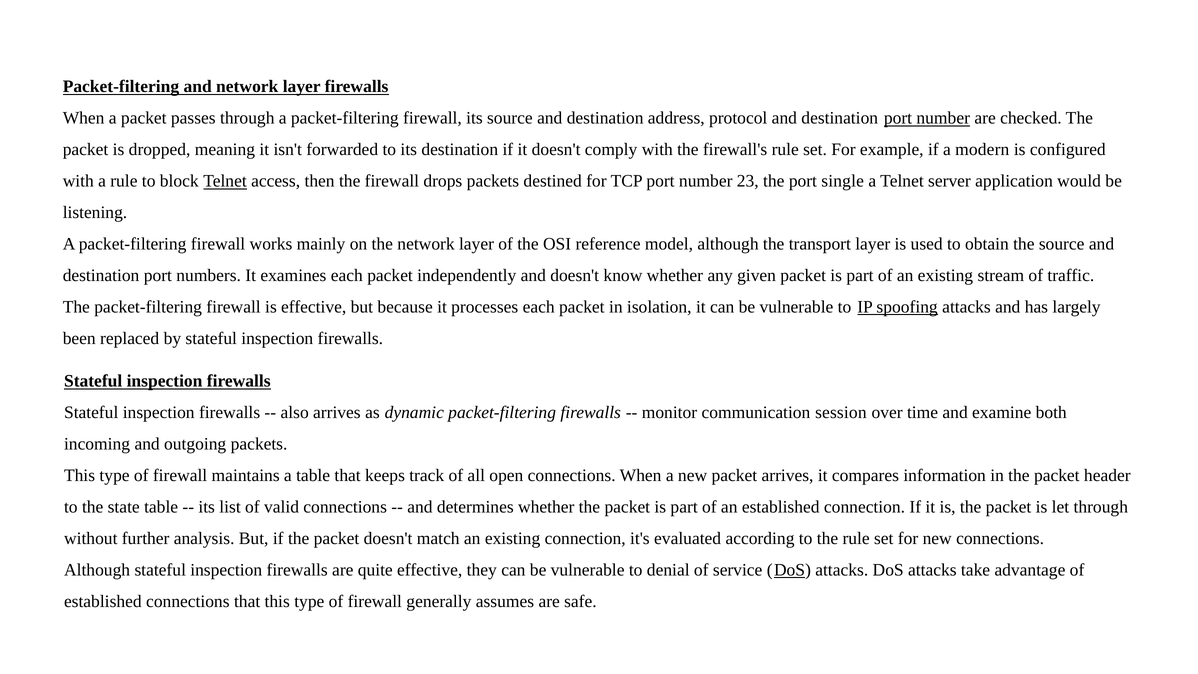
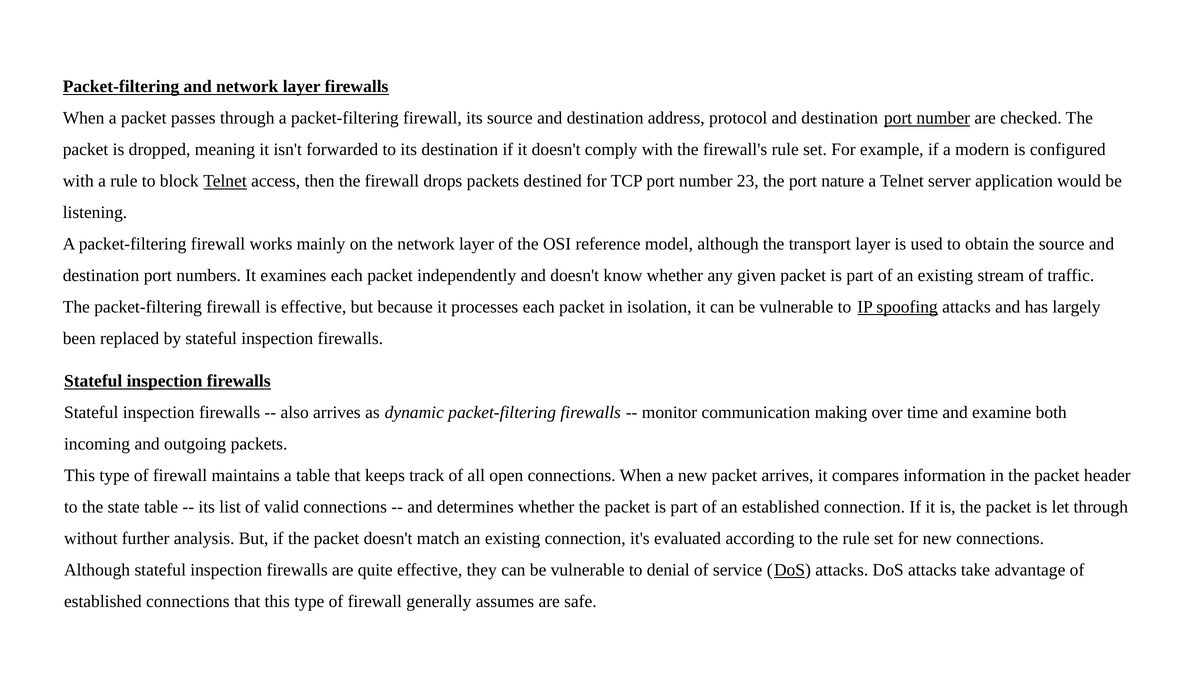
single: single -> nature
session: session -> making
